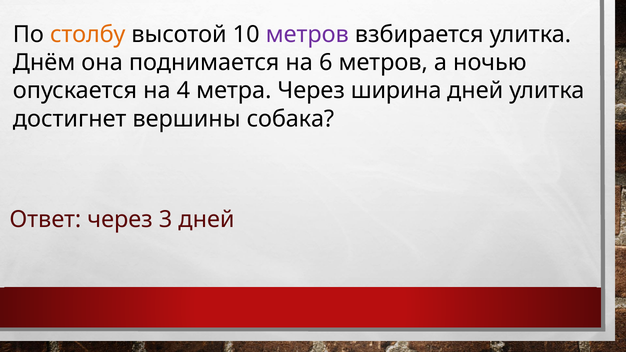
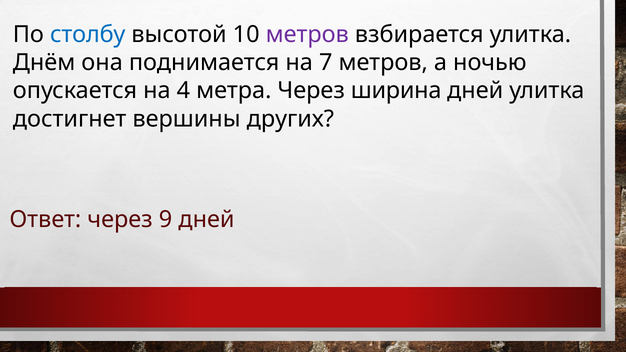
столбу colour: orange -> blue
6: 6 -> 7
собака: собака -> других
3: 3 -> 9
